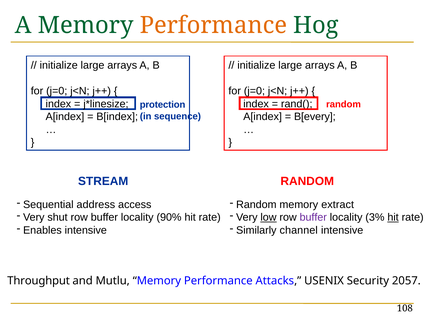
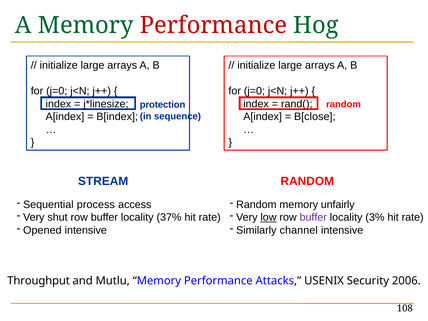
Performance at (213, 25) colour: orange -> red
B[every: B[every -> B[close
address: address -> process
extract: extract -> unfairly
90%: 90% -> 37%
hit at (393, 217) underline: present -> none
Enables: Enables -> Opened
2057: 2057 -> 2006
